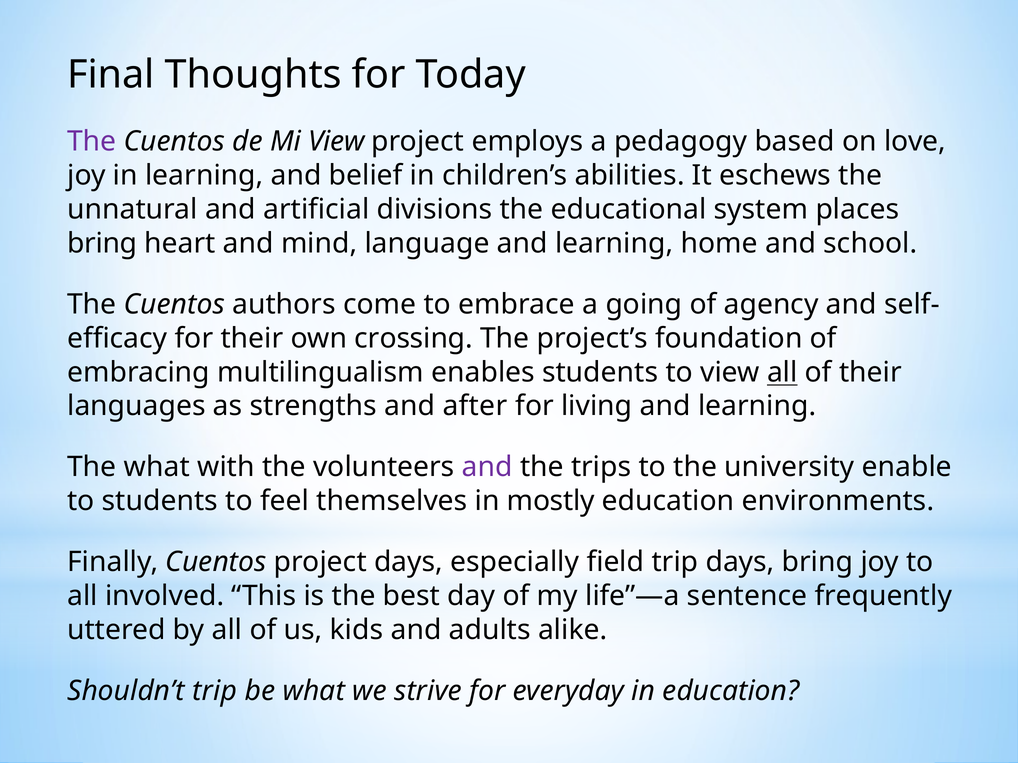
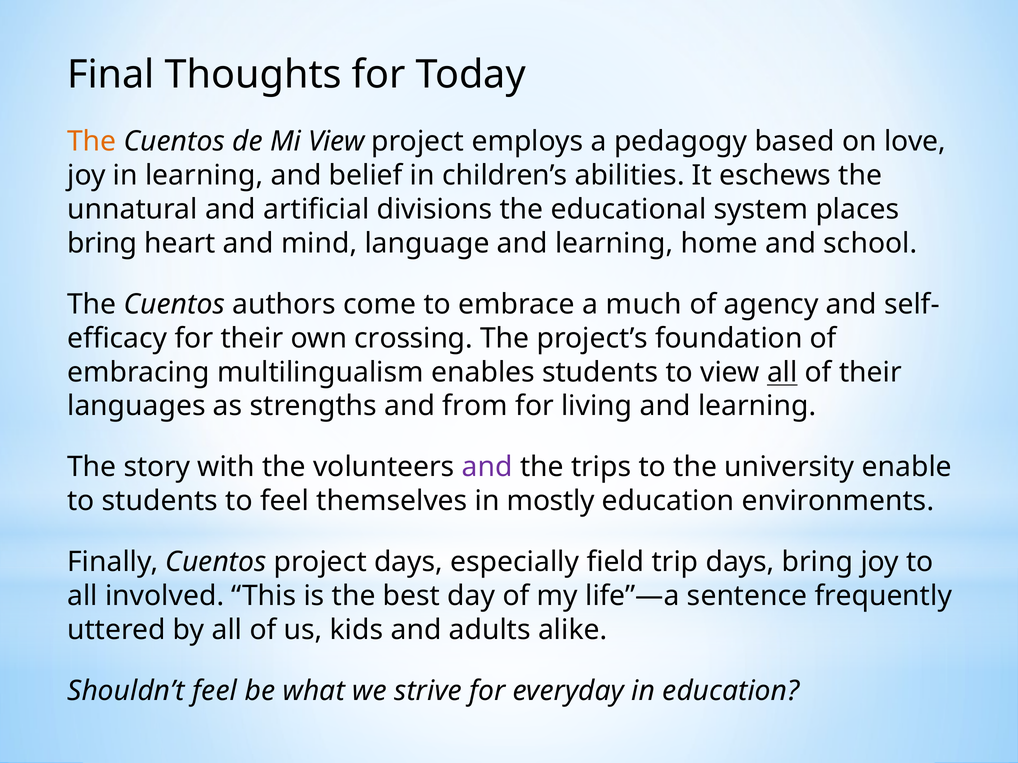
The at (92, 142) colour: purple -> orange
going: going -> much
after: after -> from
The what: what -> story
Shouldn’t trip: trip -> feel
